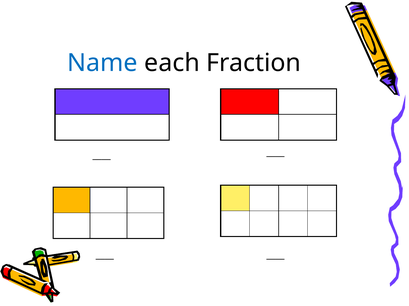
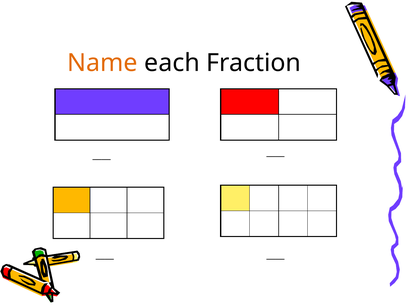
Name colour: blue -> orange
